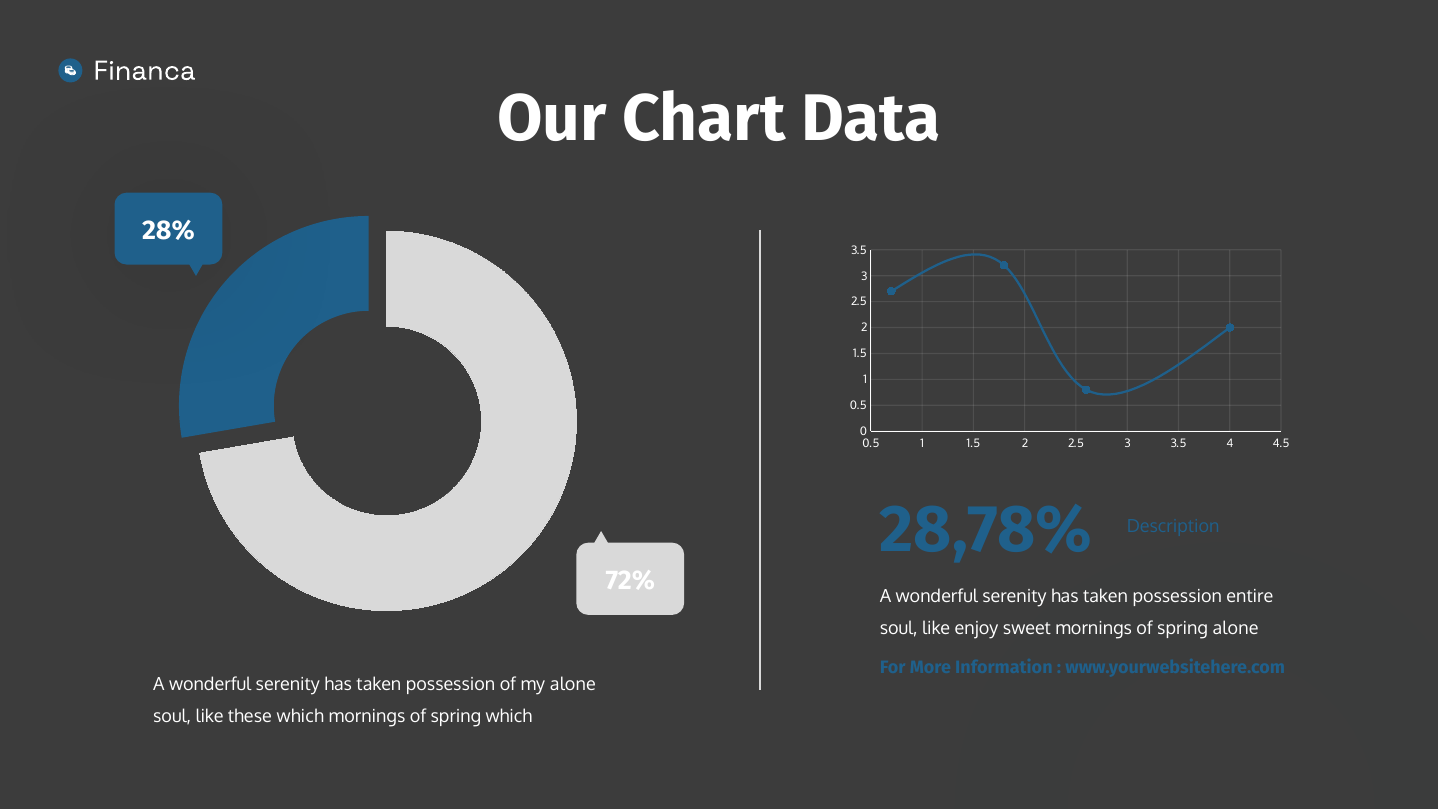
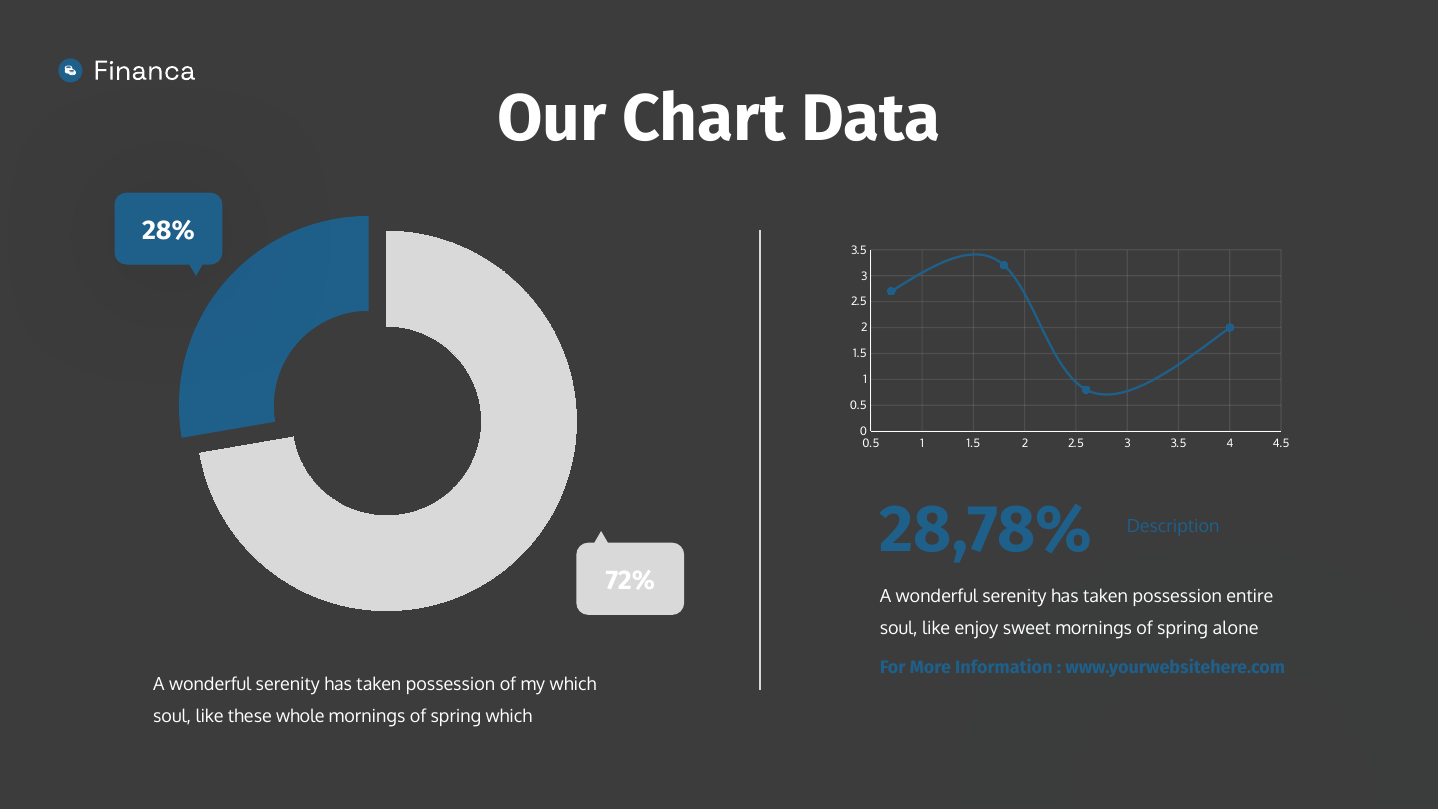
my alone: alone -> which
these which: which -> whole
